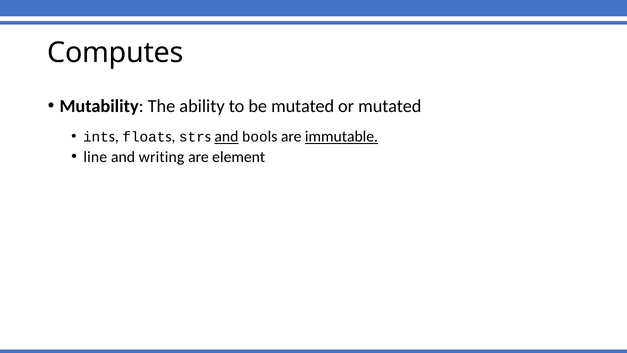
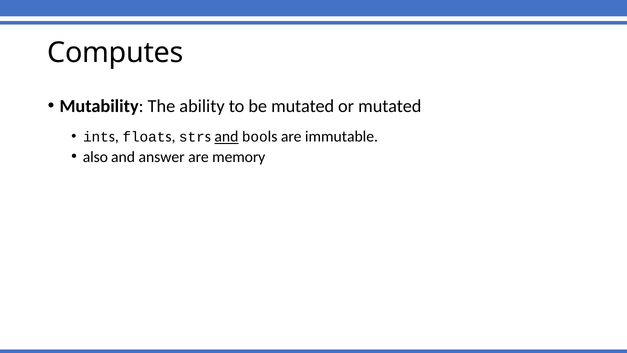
immutable underline: present -> none
line: line -> also
writing: writing -> answer
element: element -> memory
